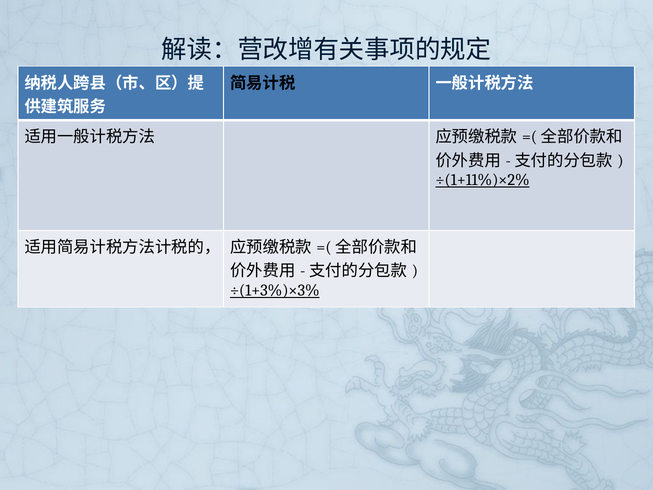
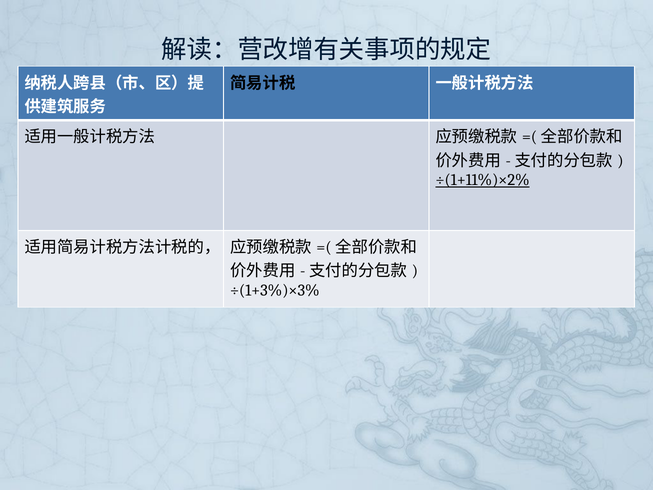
÷(1+3%)×3% underline: present -> none
